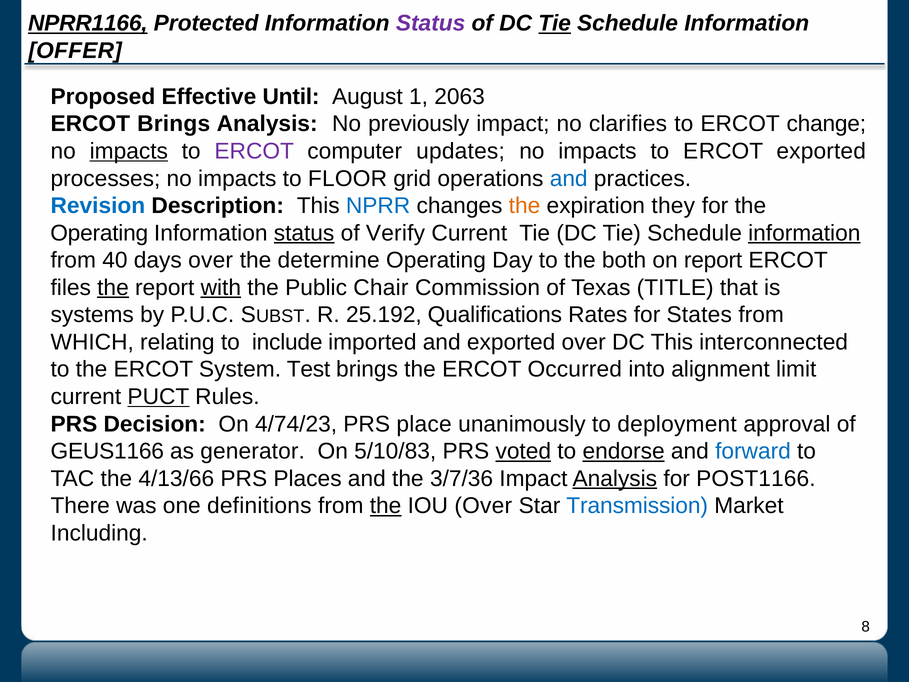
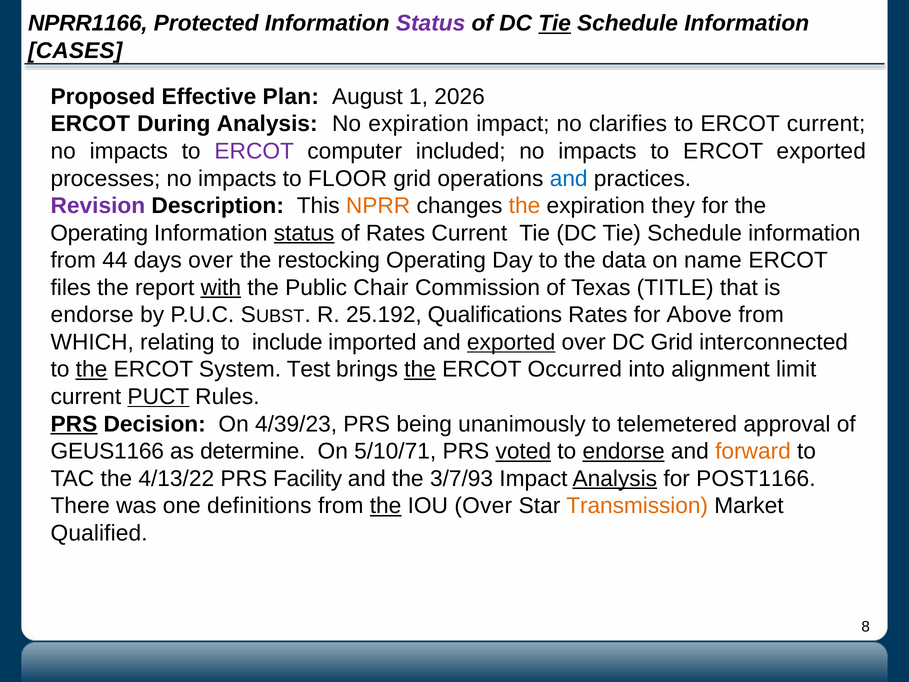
NPRR1166 underline: present -> none
OFFER: OFFER -> CASES
Until: Until -> Plan
2063: 2063 -> 2026
ERCOT Brings: Brings -> During
No previously: previously -> expiration
ERCOT change: change -> current
impacts at (129, 151) underline: present -> none
updates: updates -> included
Revision colour: blue -> purple
NPRR colour: blue -> orange
of Verify: Verify -> Rates
information at (804, 233) underline: present -> none
40: 40 -> 44
determine: determine -> restocking
both: both -> data
on report: report -> name
the at (113, 288) underline: present -> none
systems at (92, 315): systems -> endorse
States: States -> Above
exported at (511, 342) underline: none -> present
DC This: This -> Grid
the at (92, 369) underline: none -> present
the at (420, 369) underline: none -> present
PRS at (74, 424) underline: none -> present
4/74/23: 4/74/23 -> 4/39/23
place: place -> being
deployment: deployment -> telemetered
generator: generator -> determine
5/10/83: 5/10/83 -> 5/10/71
forward colour: blue -> orange
4/13/66: 4/13/66 -> 4/13/22
Places: Places -> Facility
3/7/36: 3/7/36 -> 3/7/93
Transmission colour: blue -> orange
Including: Including -> Qualified
